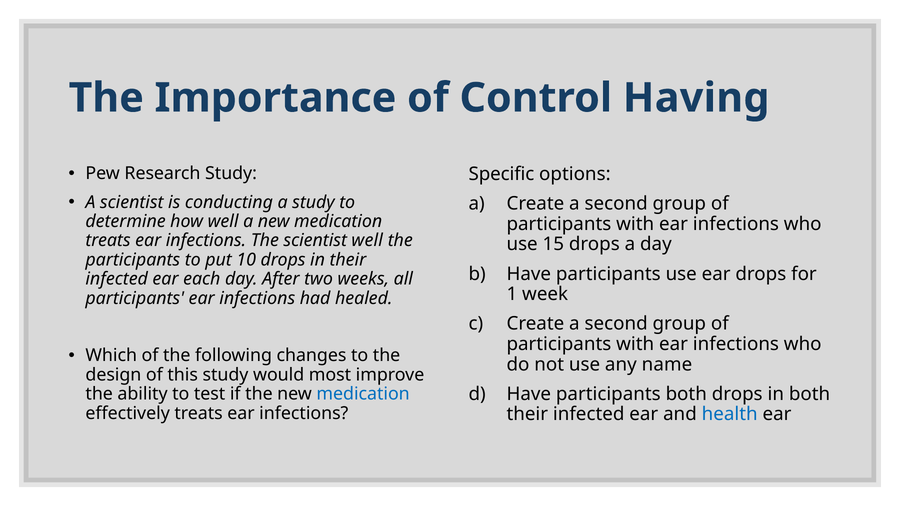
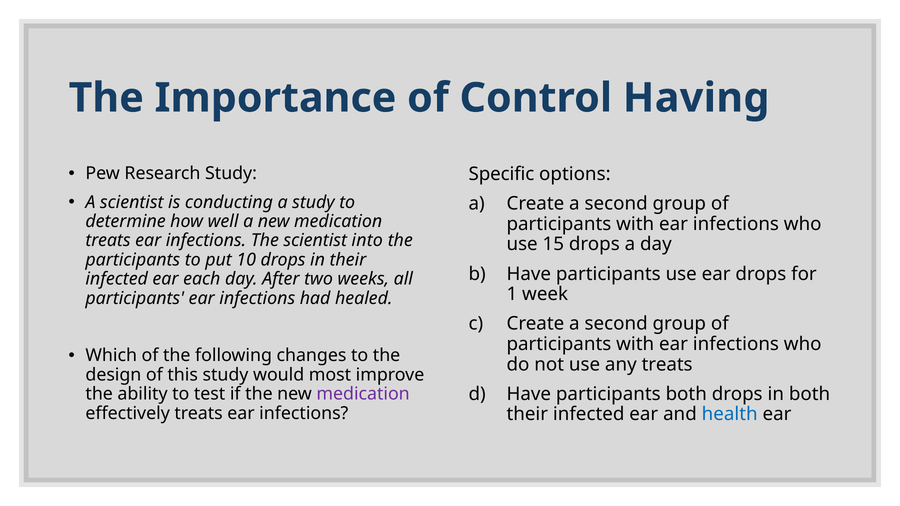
scientist well: well -> into
any name: name -> treats
medication at (363, 394) colour: blue -> purple
